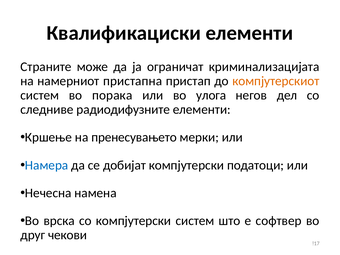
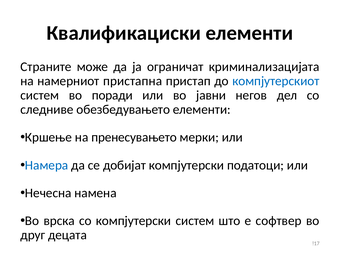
компјутерскиот colour: orange -> blue
порака: порака -> поради
улога: улога -> јавни
радиодифузните: радиодифузните -> обезбедувањето
чекови: чекови -> децата
